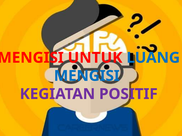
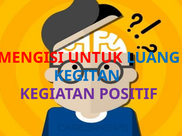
MENGISI at (87, 76): MENGISI -> KEGITAN
